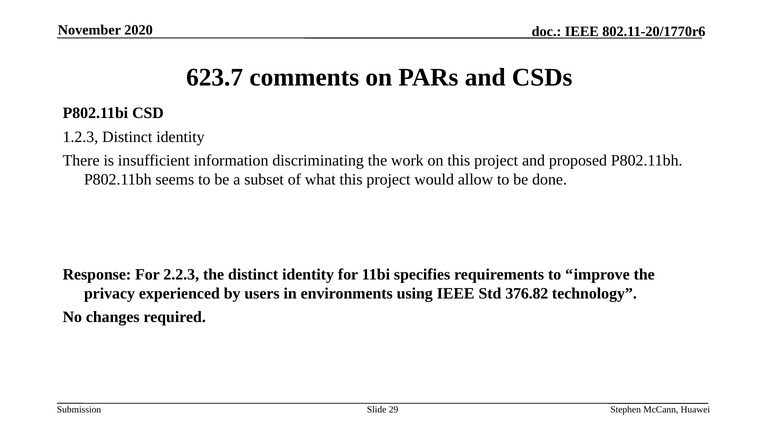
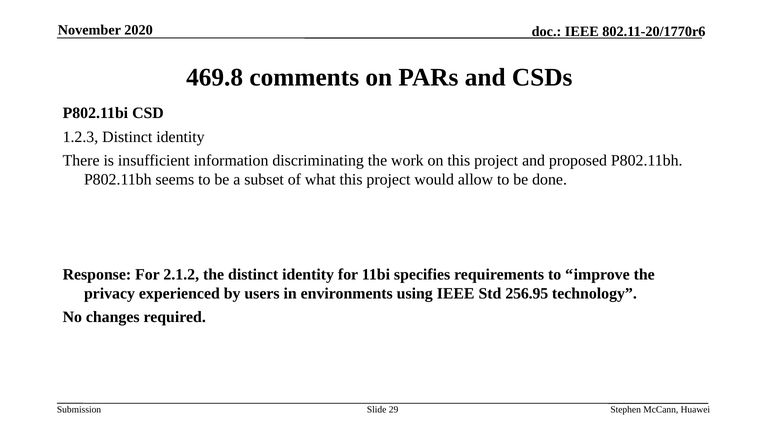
623.7: 623.7 -> 469.8
2.2.3: 2.2.3 -> 2.1.2
376.82: 376.82 -> 256.95
